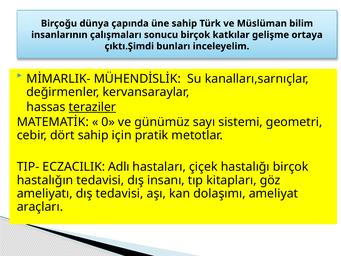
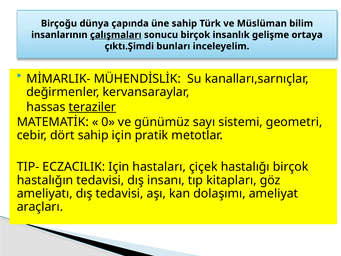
çalışmaları underline: none -> present
katkılar: katkılar -> insanlık
ECZACILIK Adlı: Adlı -> Için
